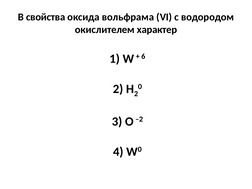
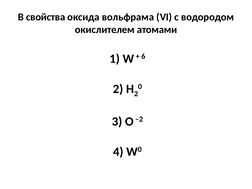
характер: характер -> атомами
